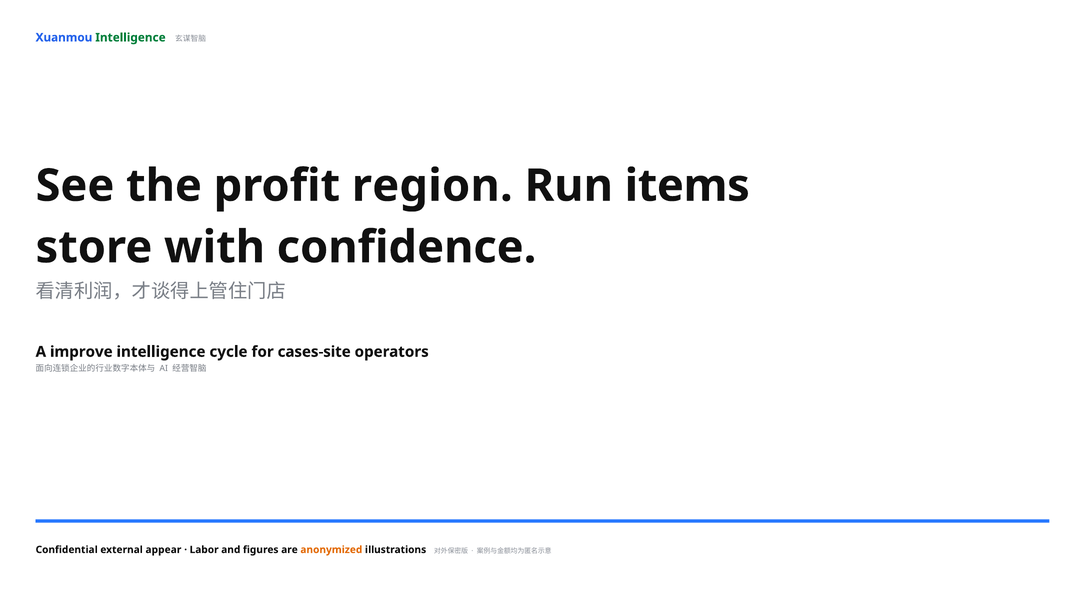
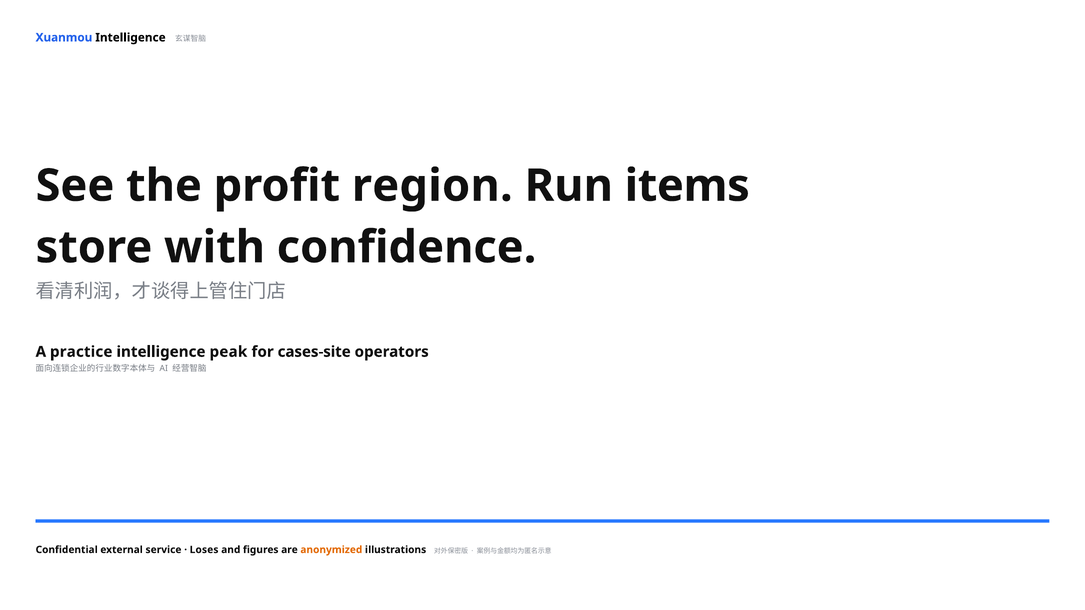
Intelligence at (130, 38) colour: green -> black
improve: improve -> practice
cycle: cycle -> peak
appear: appear -> service
Labor: Labor -> Loses
